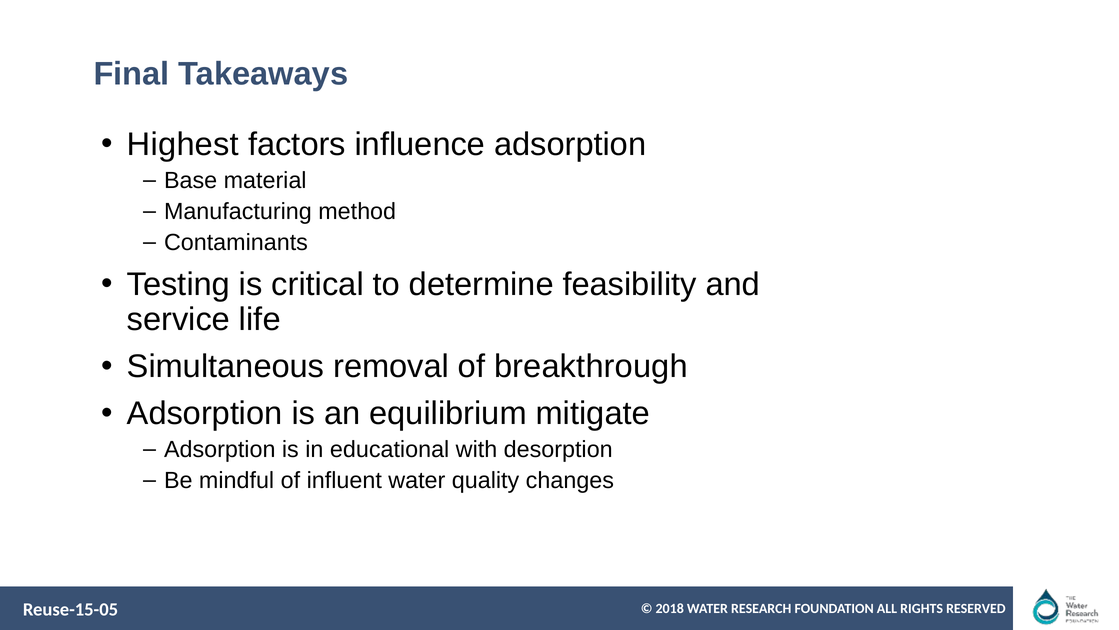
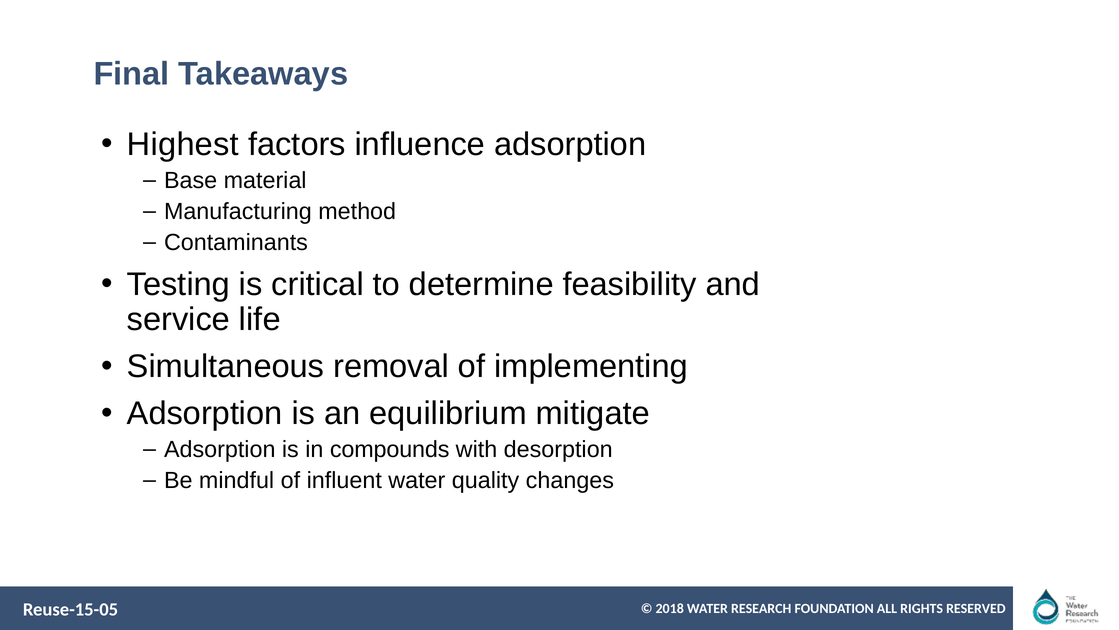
breakthrough: breakthrough -> implementing
educational: educational -> compounds
